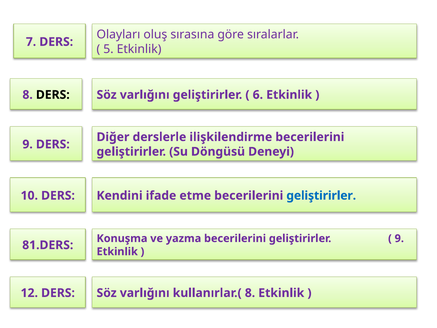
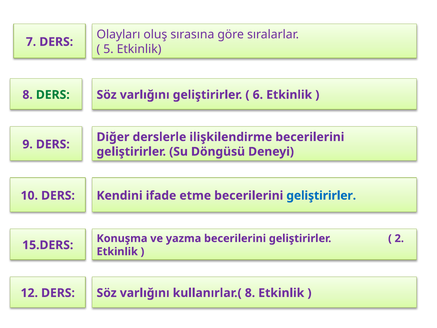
DERS at (53, 95) colour: black -> green
9 at (399, 238): 9 -> 2
81.DERS: 81.DERS -> 15.DERS
